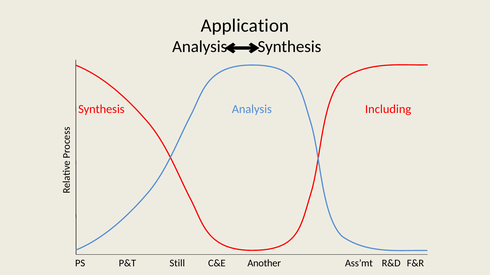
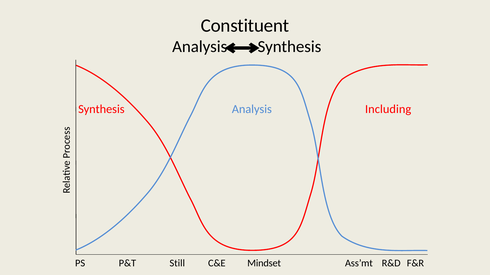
Application: Application -> Constituent
Another: Another -> Mindset
